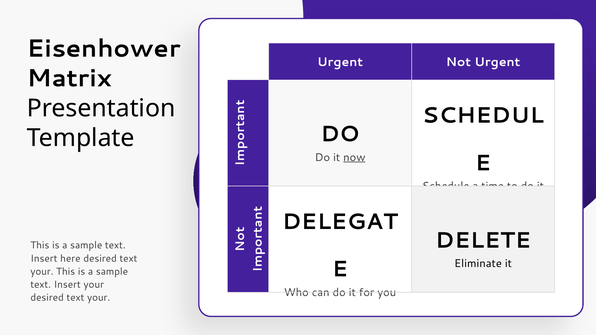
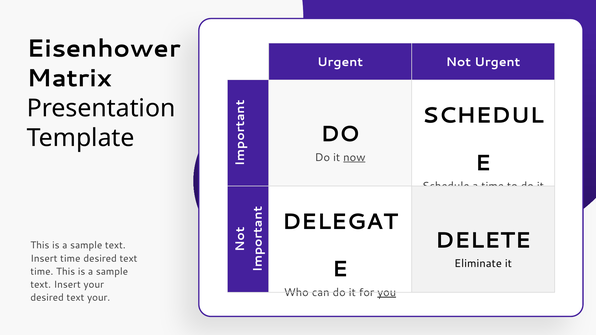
Insert here: here -> time
your at (42, 272): your -> time
you underline: none -> present
